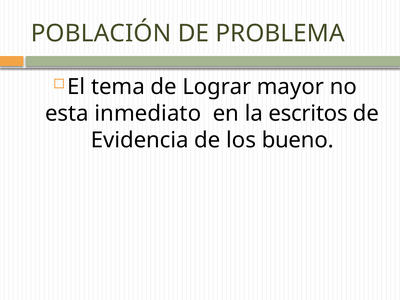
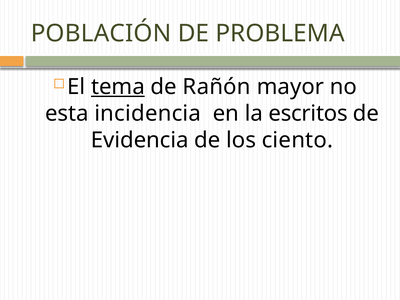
tema underline: none -> present
Lograr: Lograr -> Rañón
inmediato: inmediato -> incidencia
bueno: bueno -> ciento
